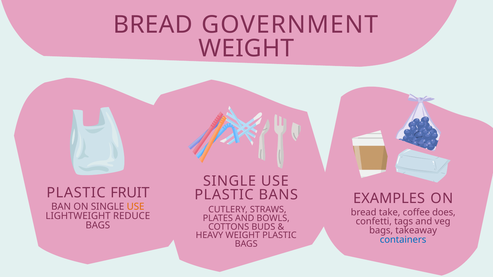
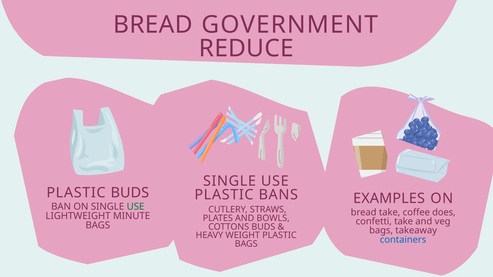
WEIGHT at (246, 49): WEIGHT -> REDUCE
PLASTIC FRUIT: FRUIT -> BUDS
USE at (136, 207) colour: orange -> green
REDUCE: REDUCE -> MINUTE
confetti tags: tags -> take
